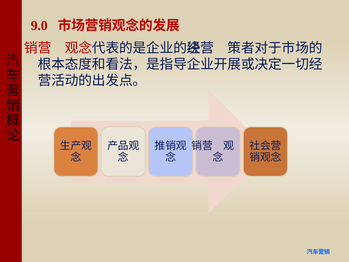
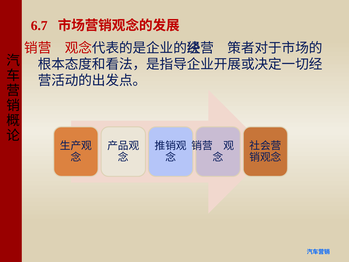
9.0: 9.0 -> 6.7
